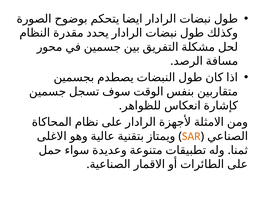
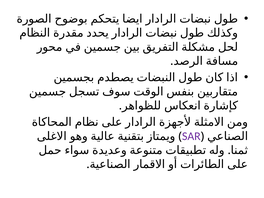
SAR colour: orange -> purple
